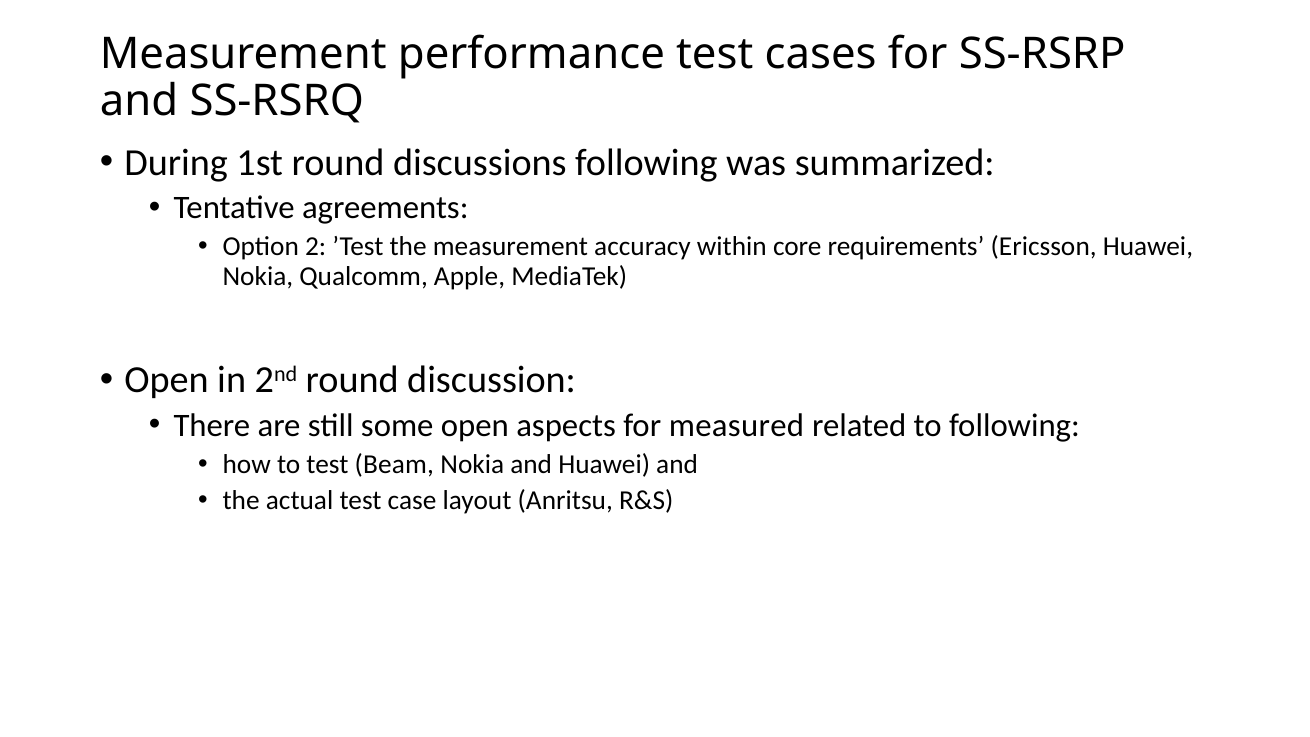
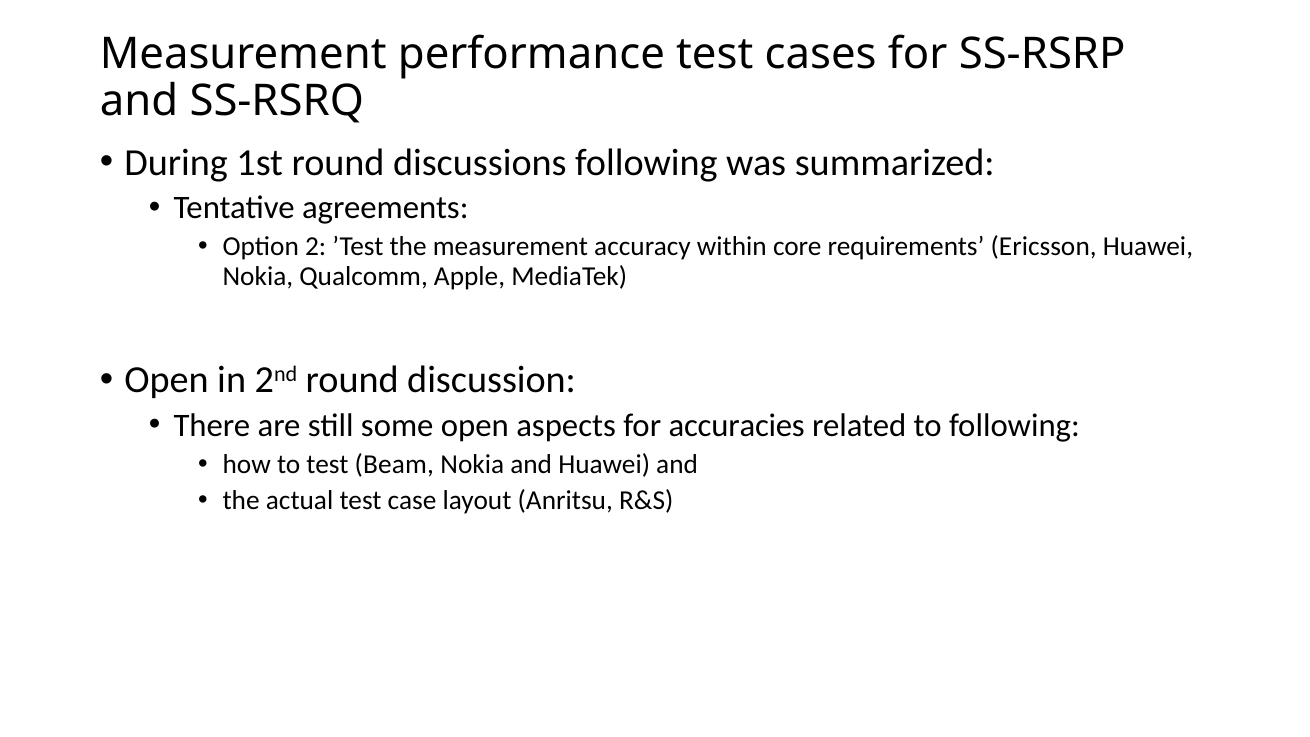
measured: measured -> accuracies
